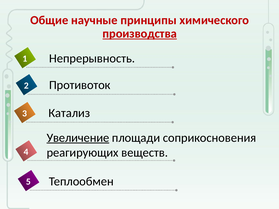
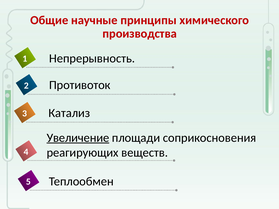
производства underline: present -> none
